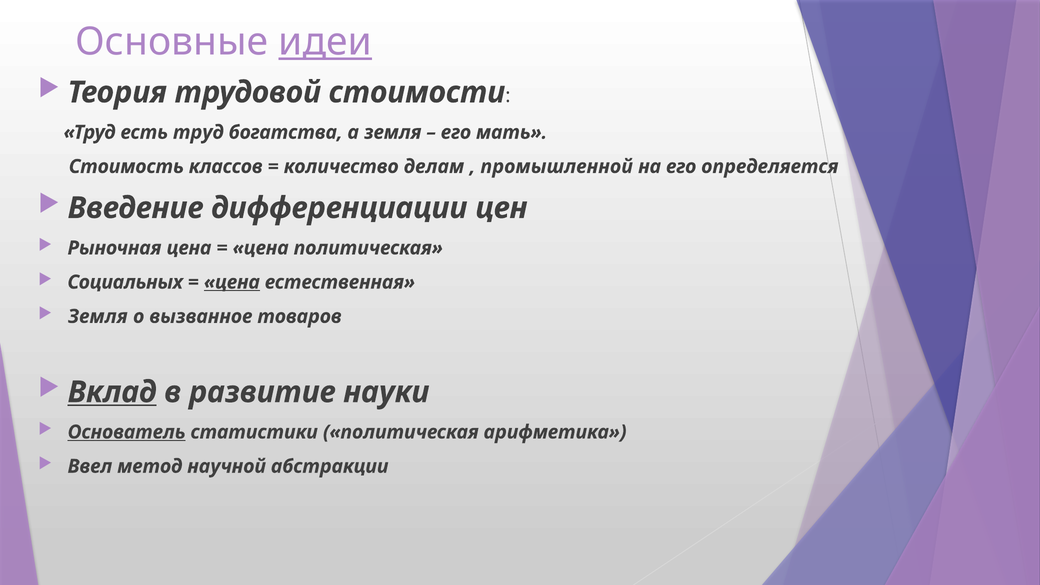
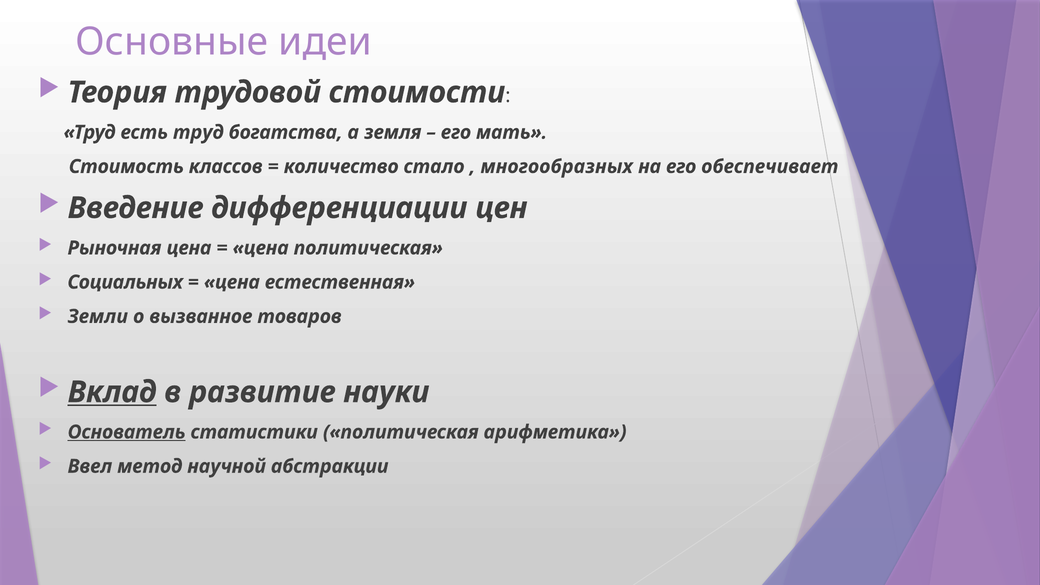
идеи underline: present -> none
делам: делам -> стало
промышленной: промышленной -> многообразных
определяется: определяется -> обеспечивает
цена at (232, 282) underline: present -> none
Земля at (98, 316): Земля -> Земли
